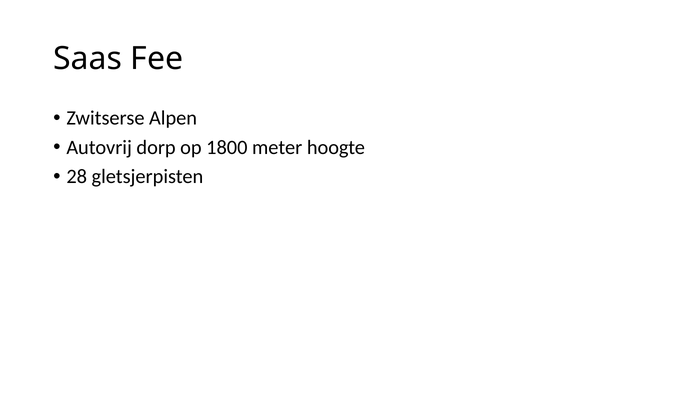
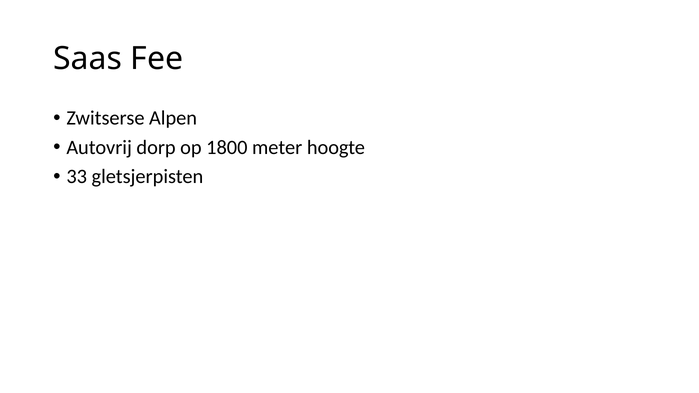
28: 28 -> 33
